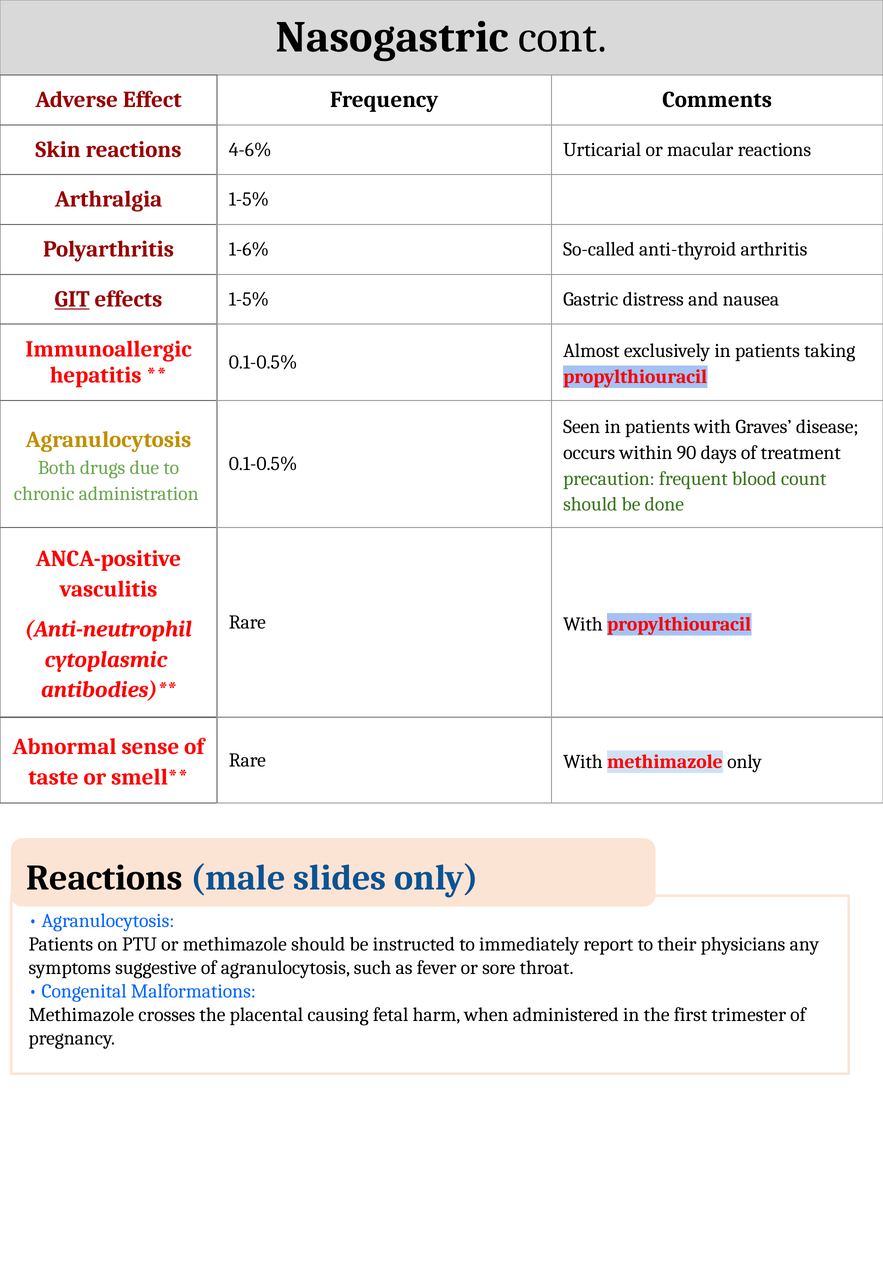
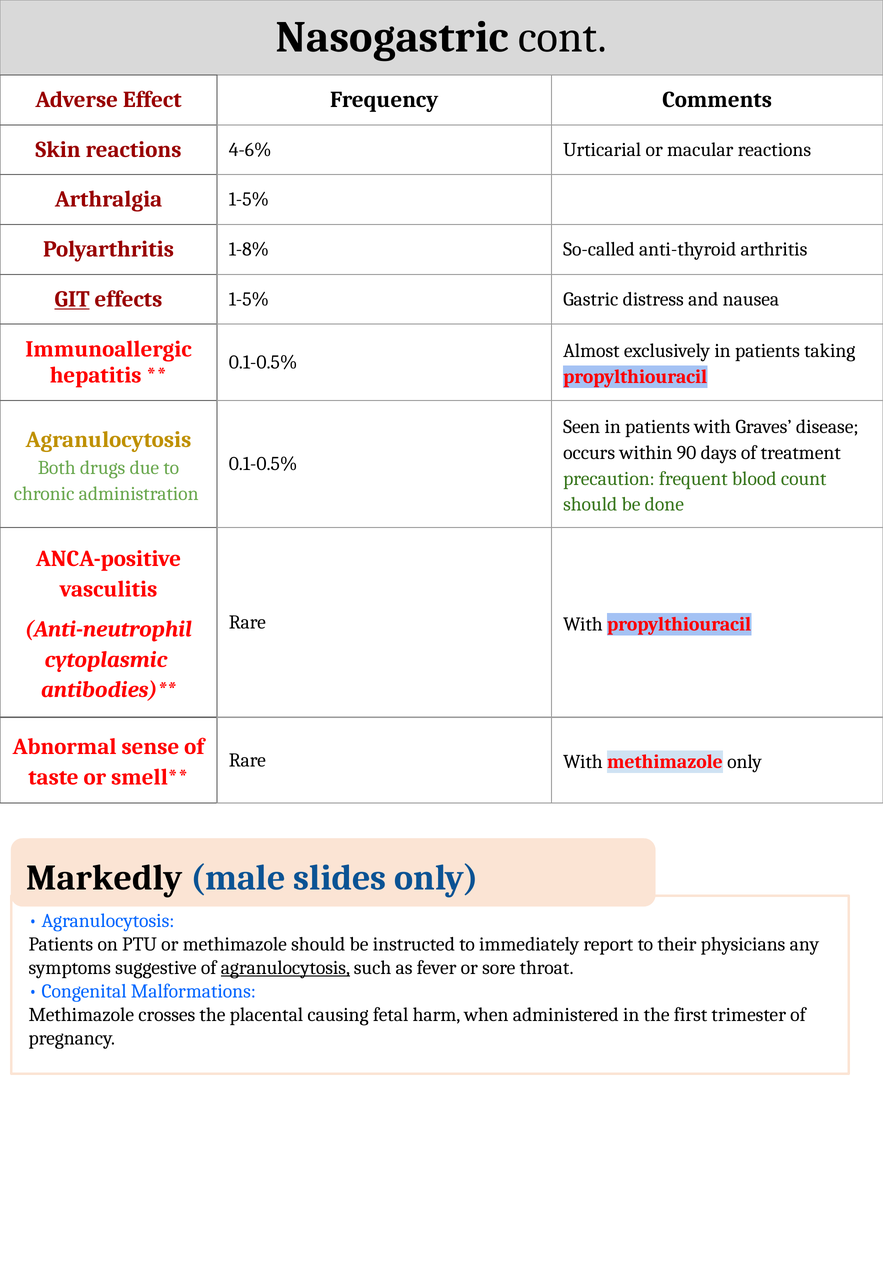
1-6%: 1-6% -> 1-8%
Reactions at (105, 878): Reactions -> Markedly
agranulocytosis at (285, 968) underline: none -> present
